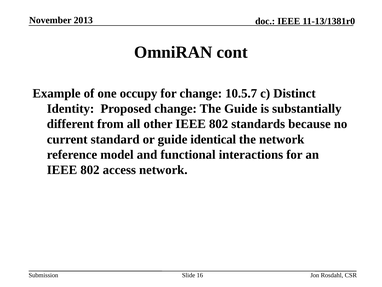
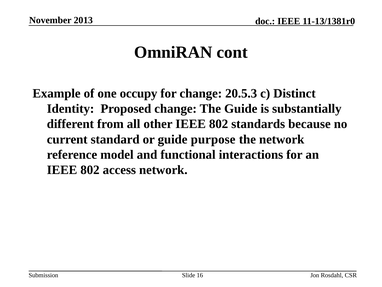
10.5.7: 10.5.7 -> 20.5.3
identical: identical -> purpose
